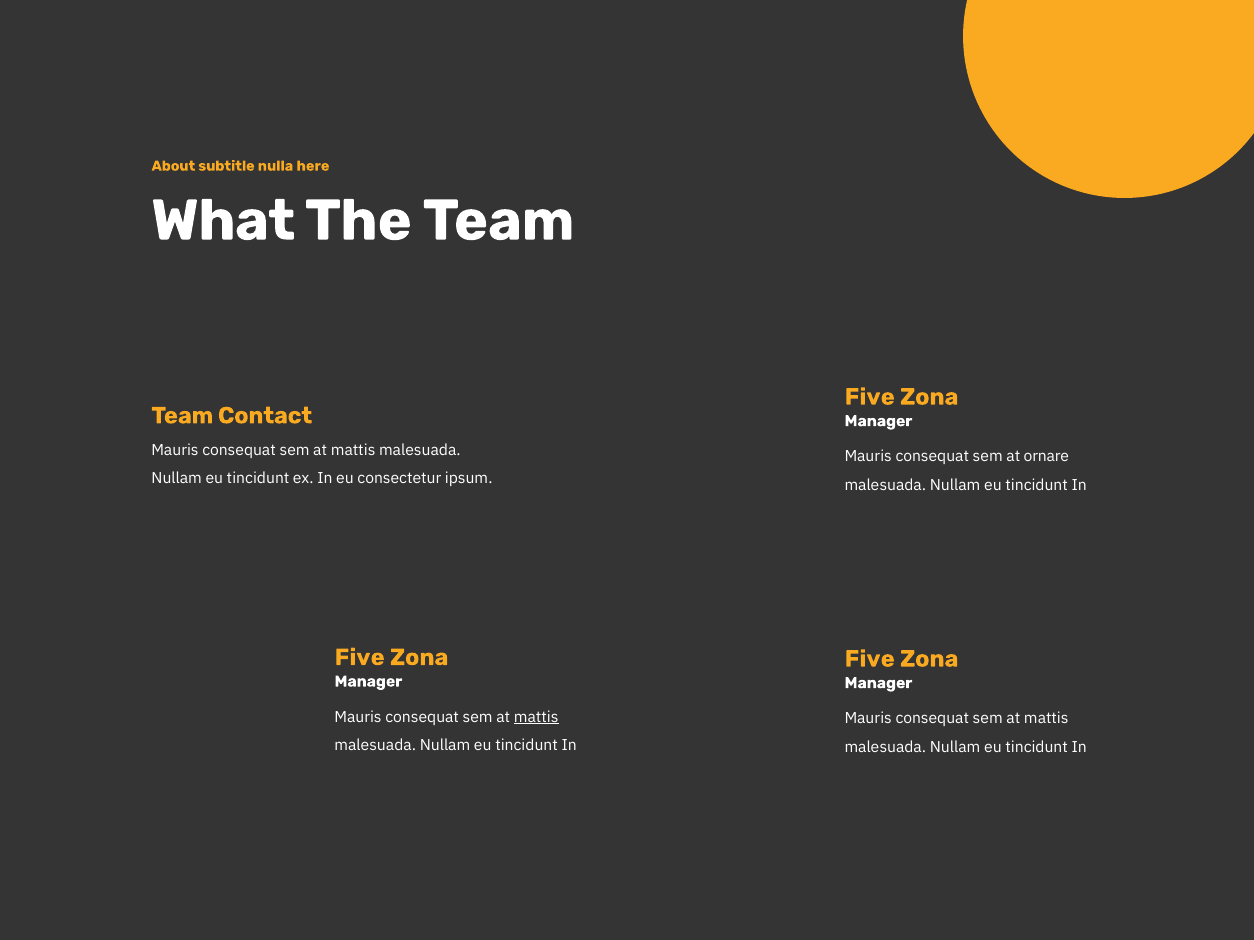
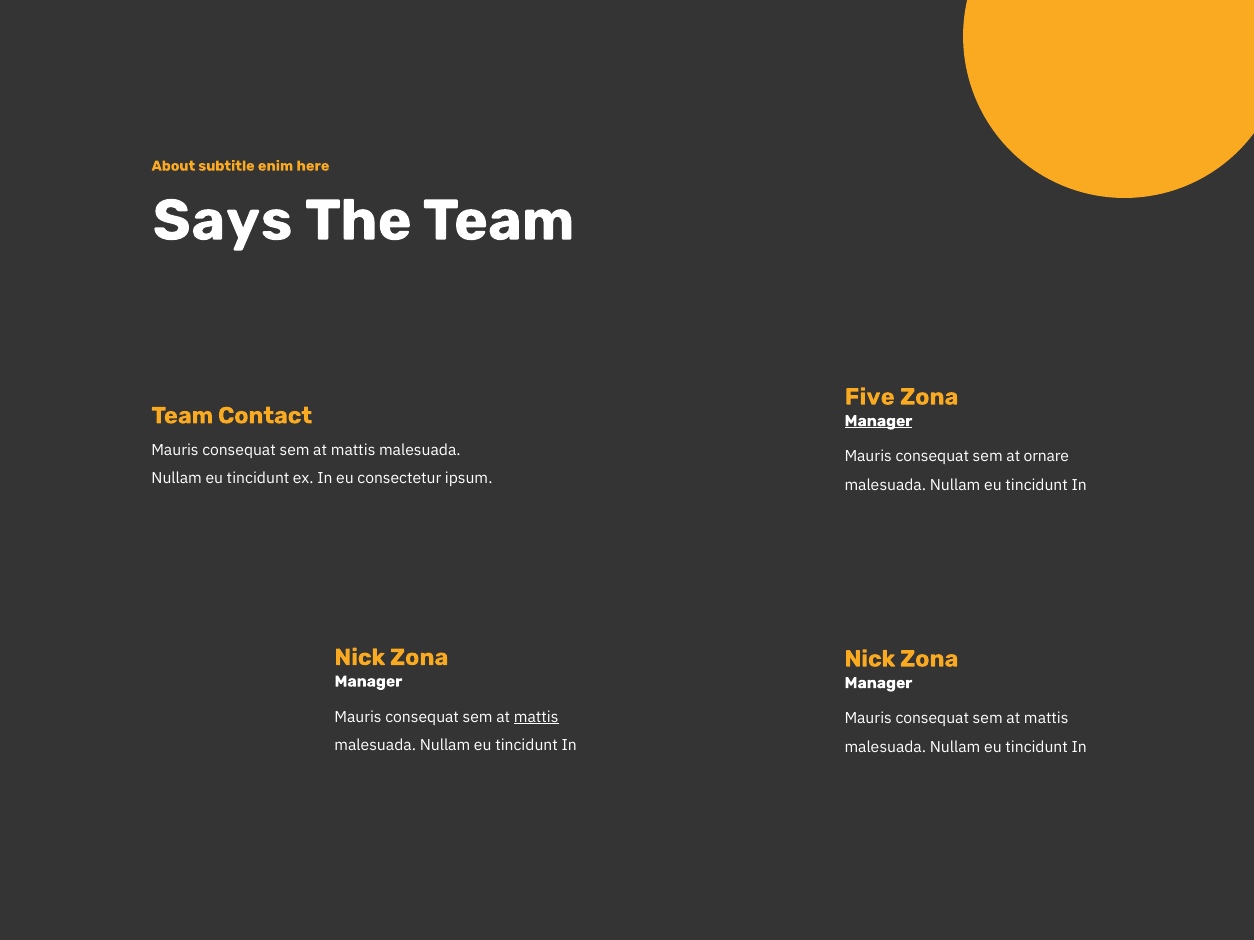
nulla: nulla -> enim
What: What -> Says
Manager at (878, 421) underline: none -> present
Five at (360, 658): Five -> Nick
Five at (870, 659): Five -> Nick
